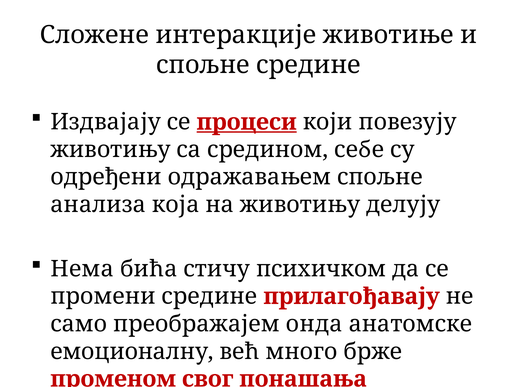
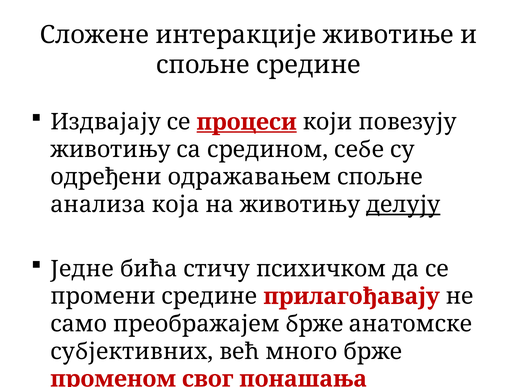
делују underline: none -> present
Нема: Нема -> Једне
преображајем онда: онда -> брже
емоционалну: емоционалну -> субјективних
